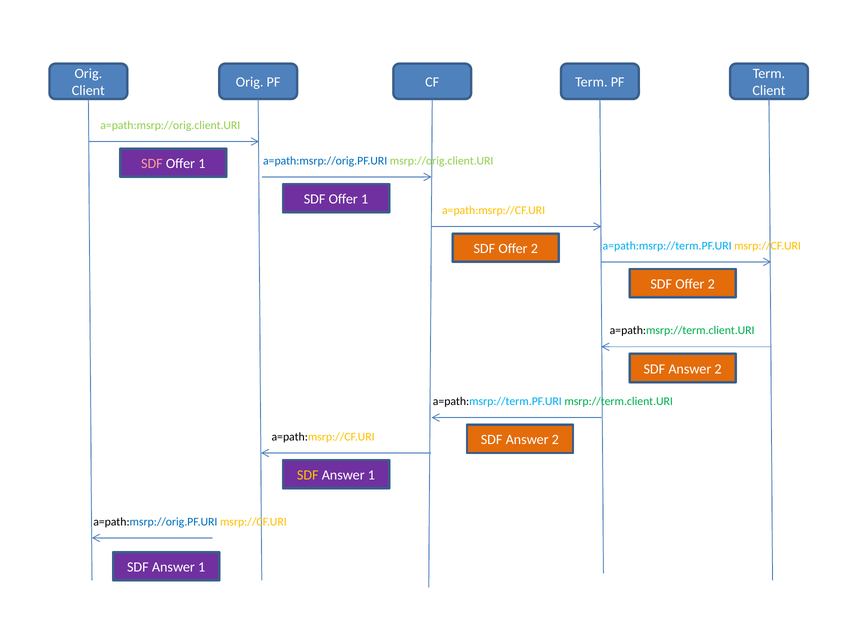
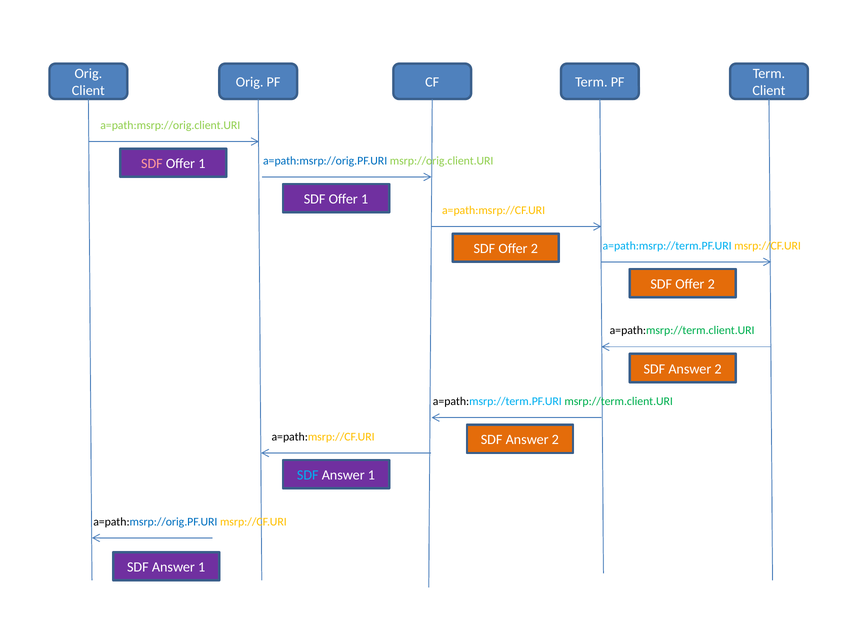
SDF at (308, 475) colour: yellow -> light blue
